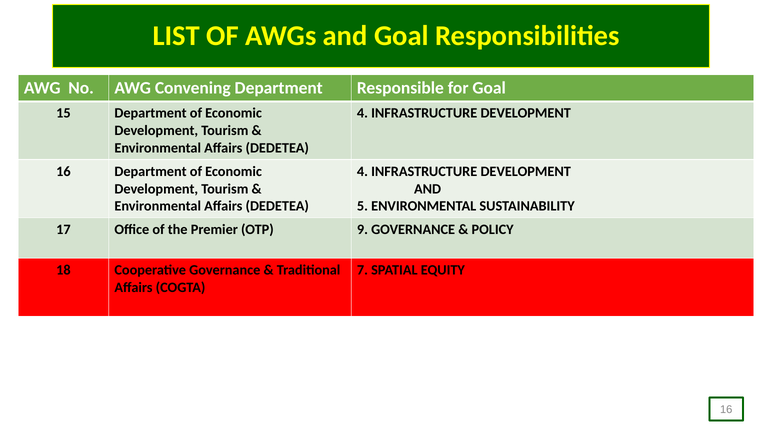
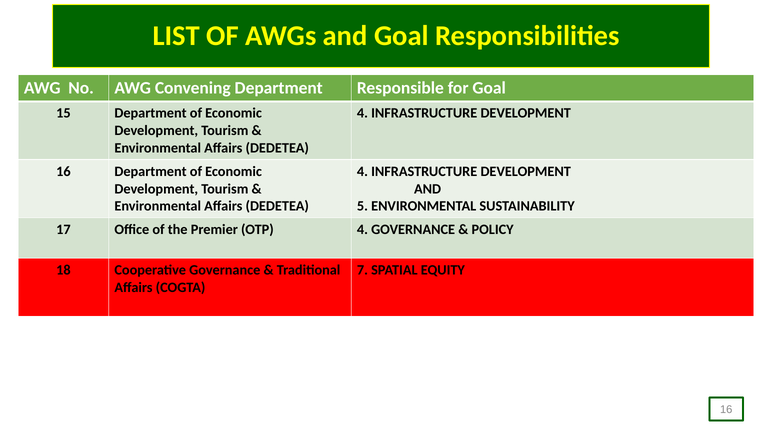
OTP 9: 9 -> 4
